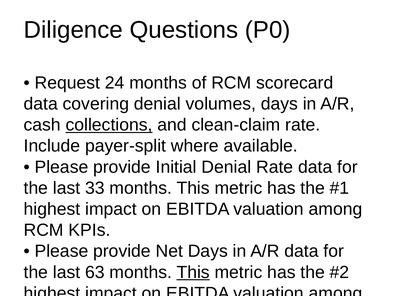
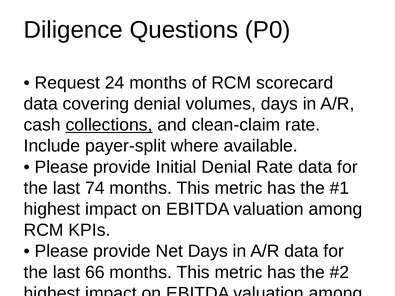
33: 33 -> 74
63: 63 -> 66
This at (193, 272) underline: present -> none
